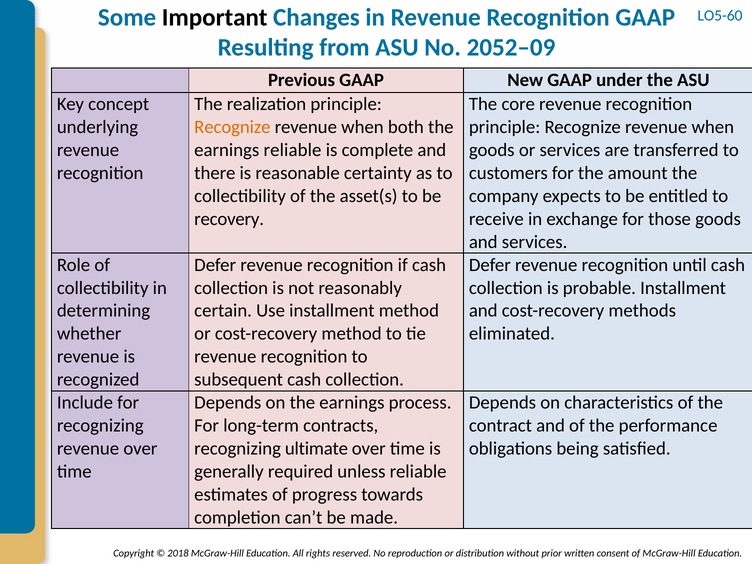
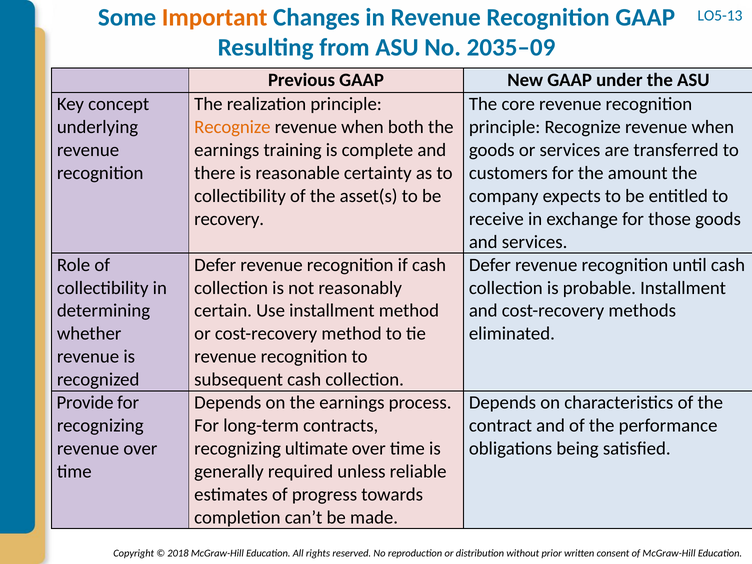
Important colour: black -> orange
LO5-60: LO5-60 -> LO5-13
2052–09: 2052–09 -> 2035–09
earnings reliable: reliable -> training
Include: Include -> Provide
